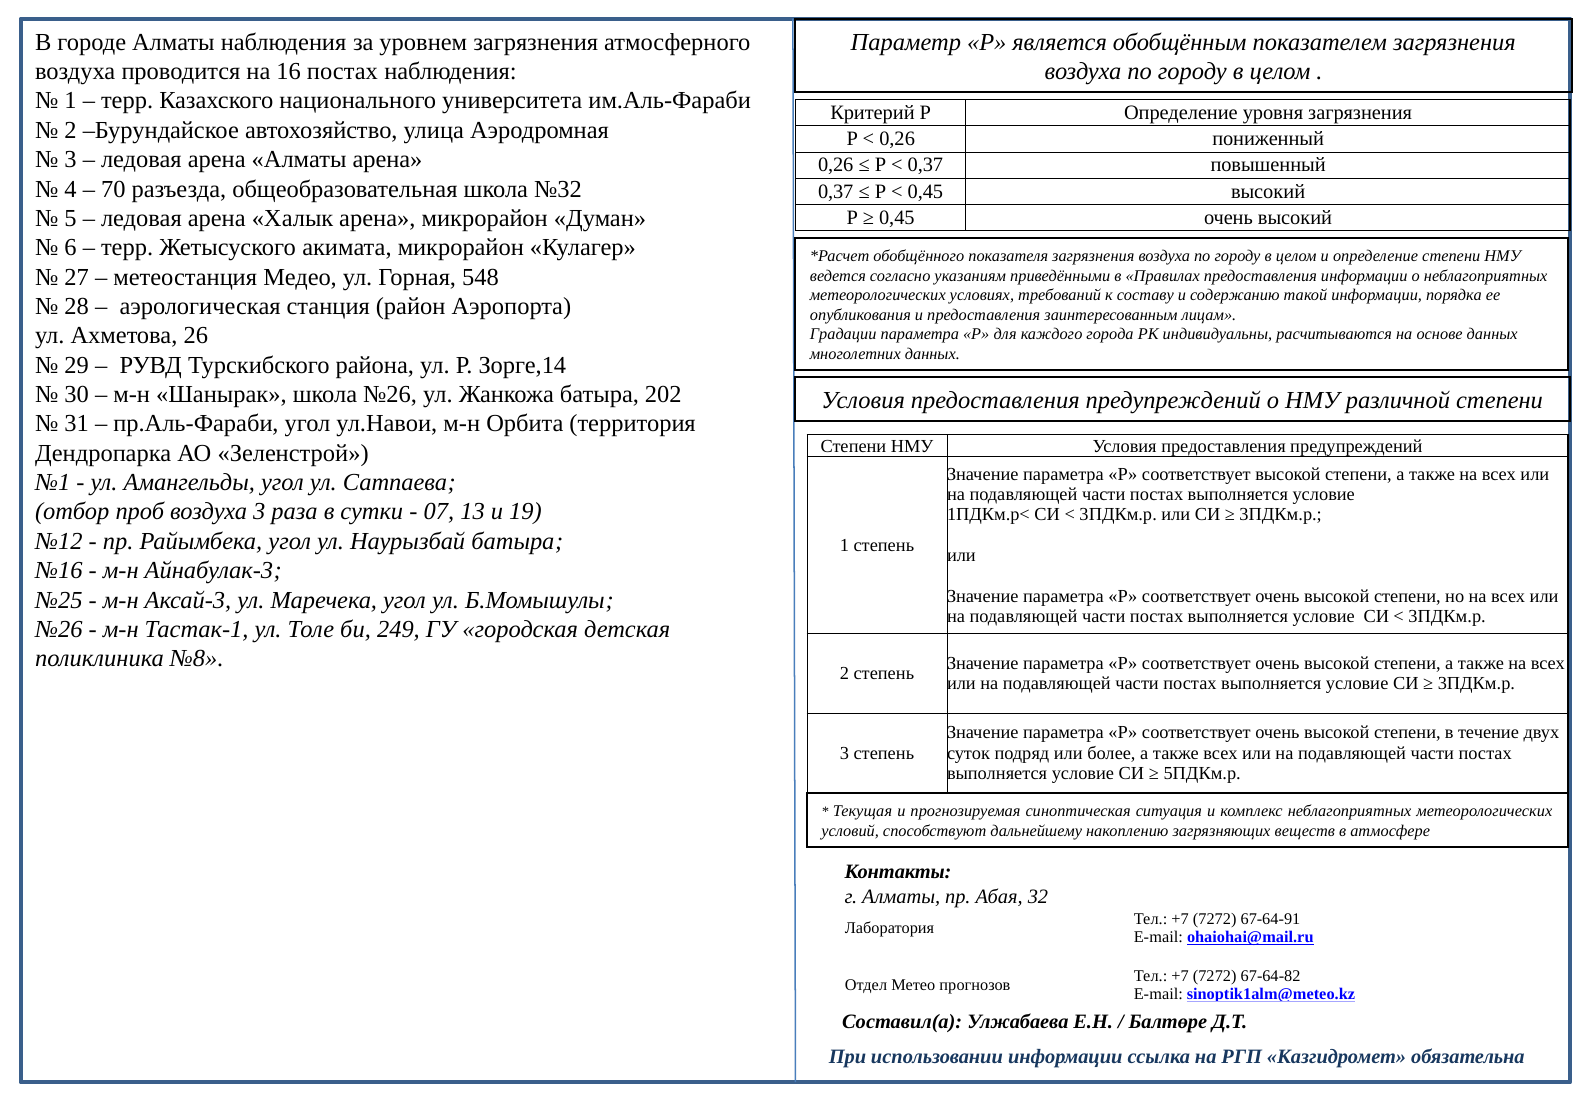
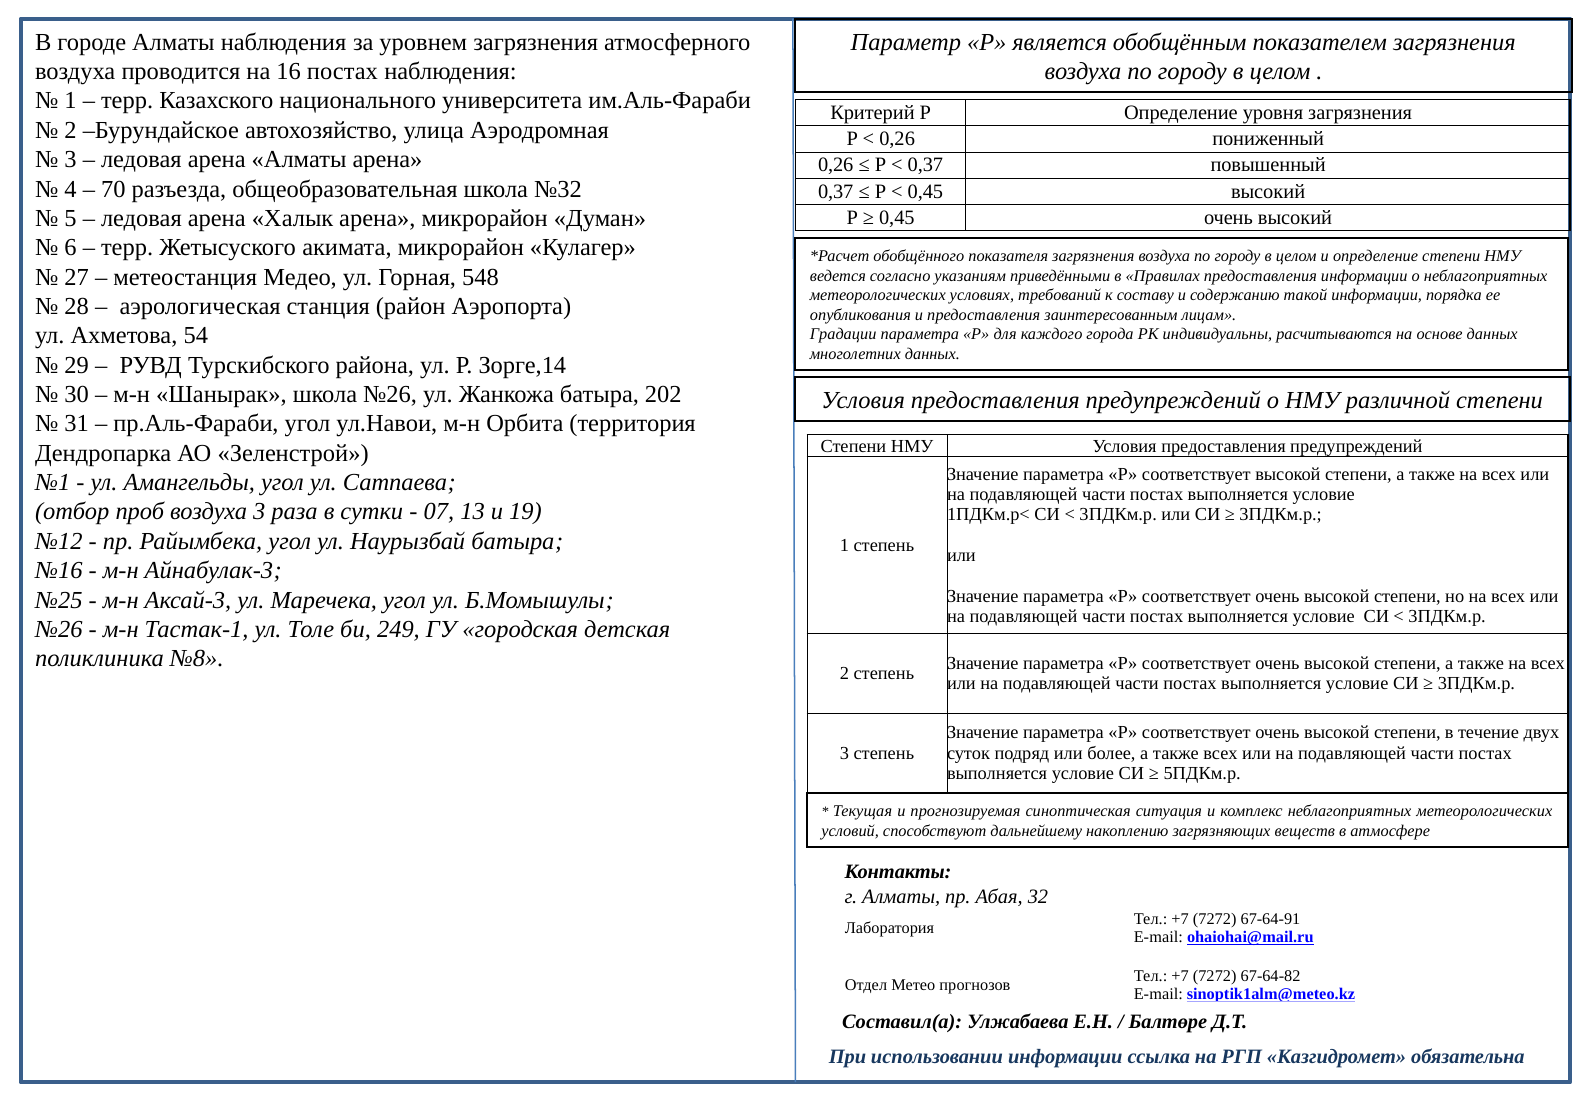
26: 26 -> 54
